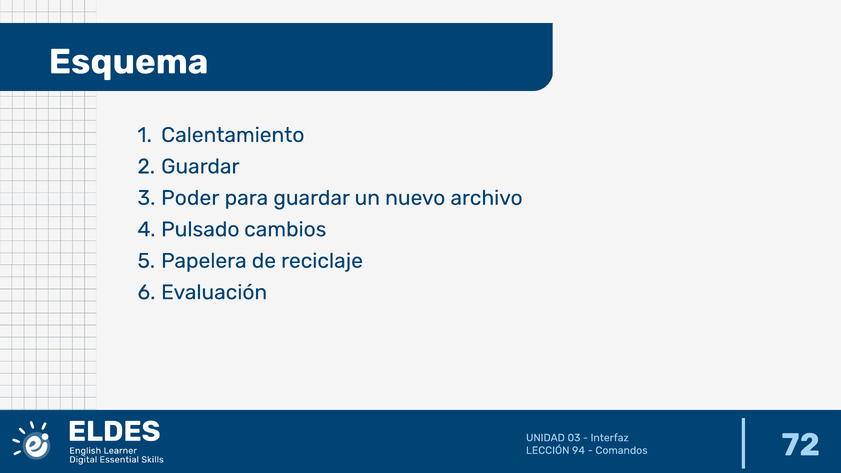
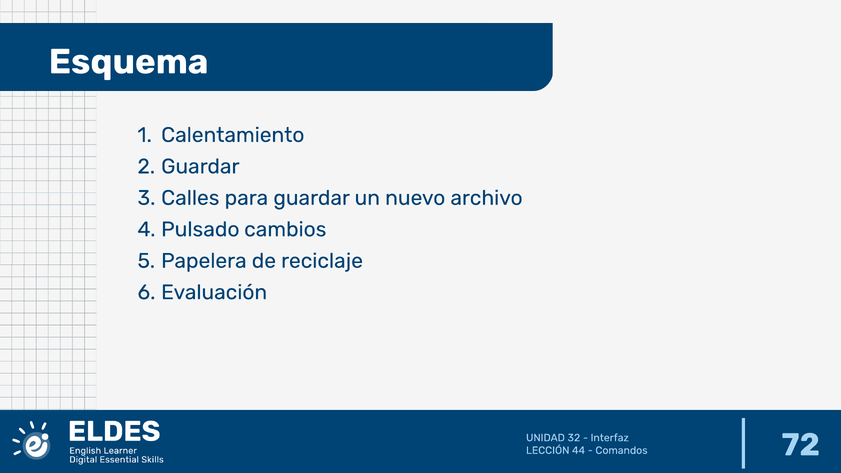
Poder: Poder -> Calles
03: 03 -> 32
94: 94 -> 44
